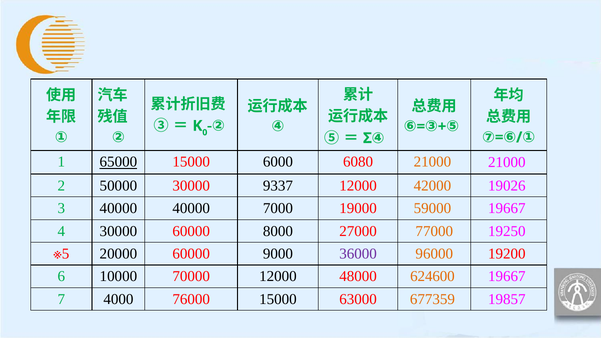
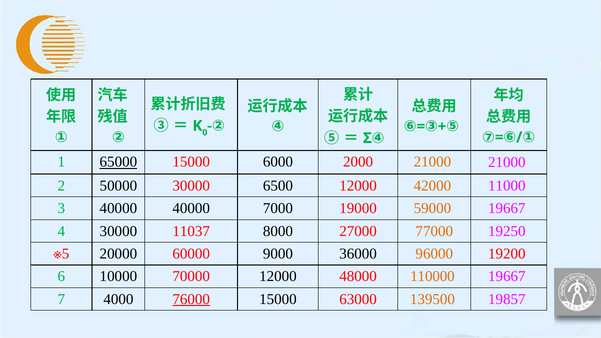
6080: 6080 -> 2000
9337: 9337 -> 6500
19026: 19026 -> 11000
30000 60000: 60000 -> 11037
36000 colour: purple -> black
624600: 624600 -> 110000
76000 underline: none -> present
677359: 677359 -> 139500
